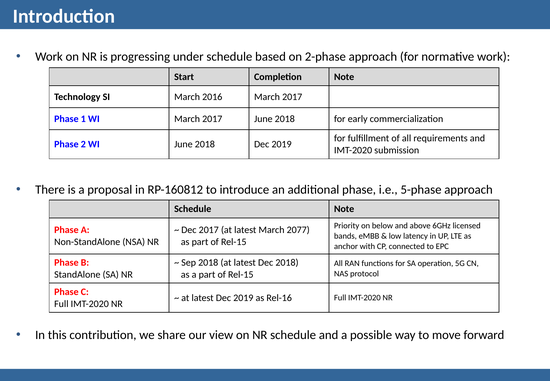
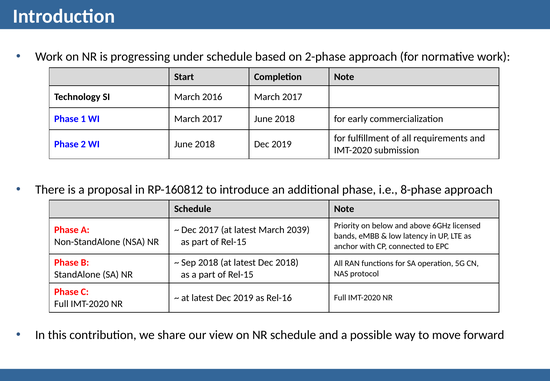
5-phase: 5-phase -> 8-phase
2077: 2077 -> 2039
